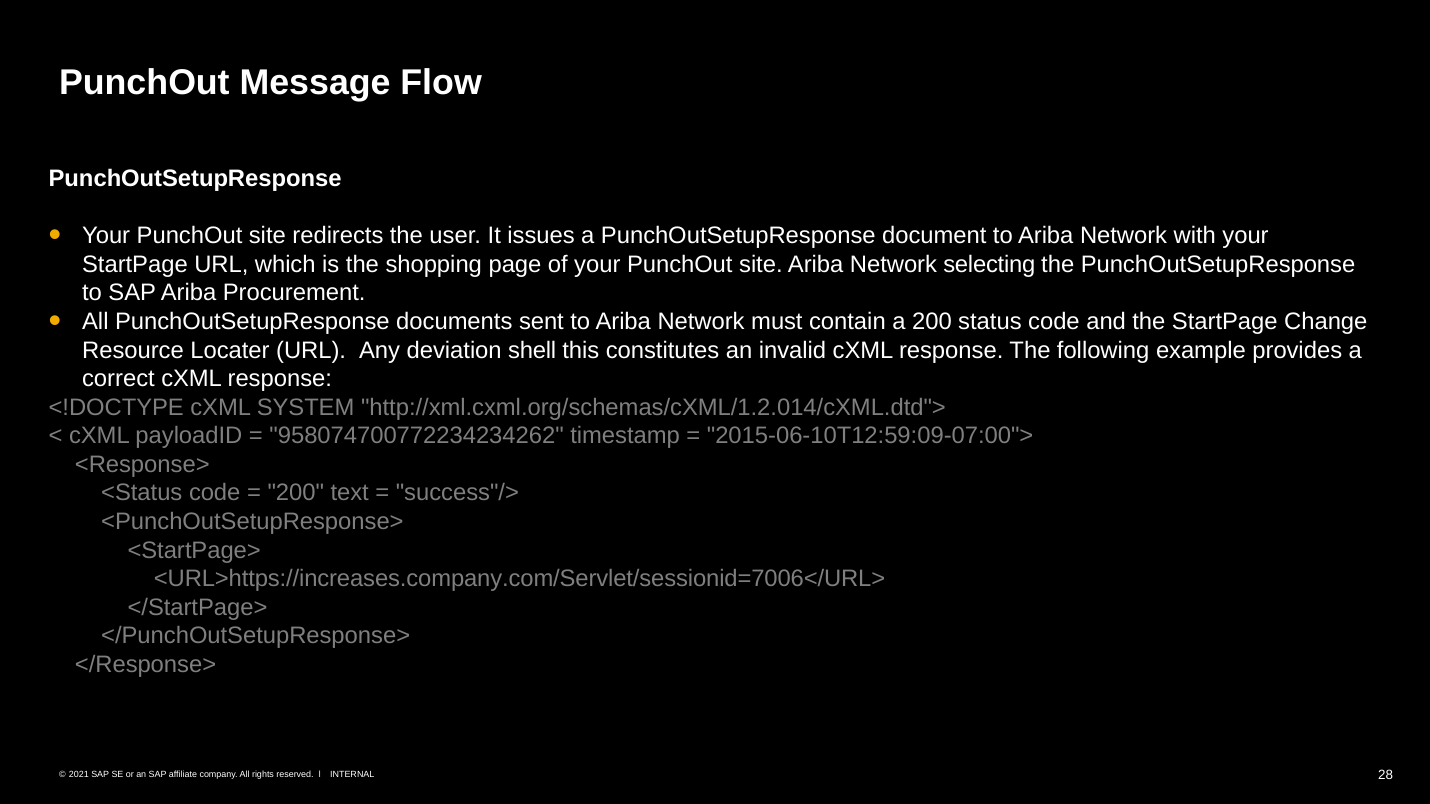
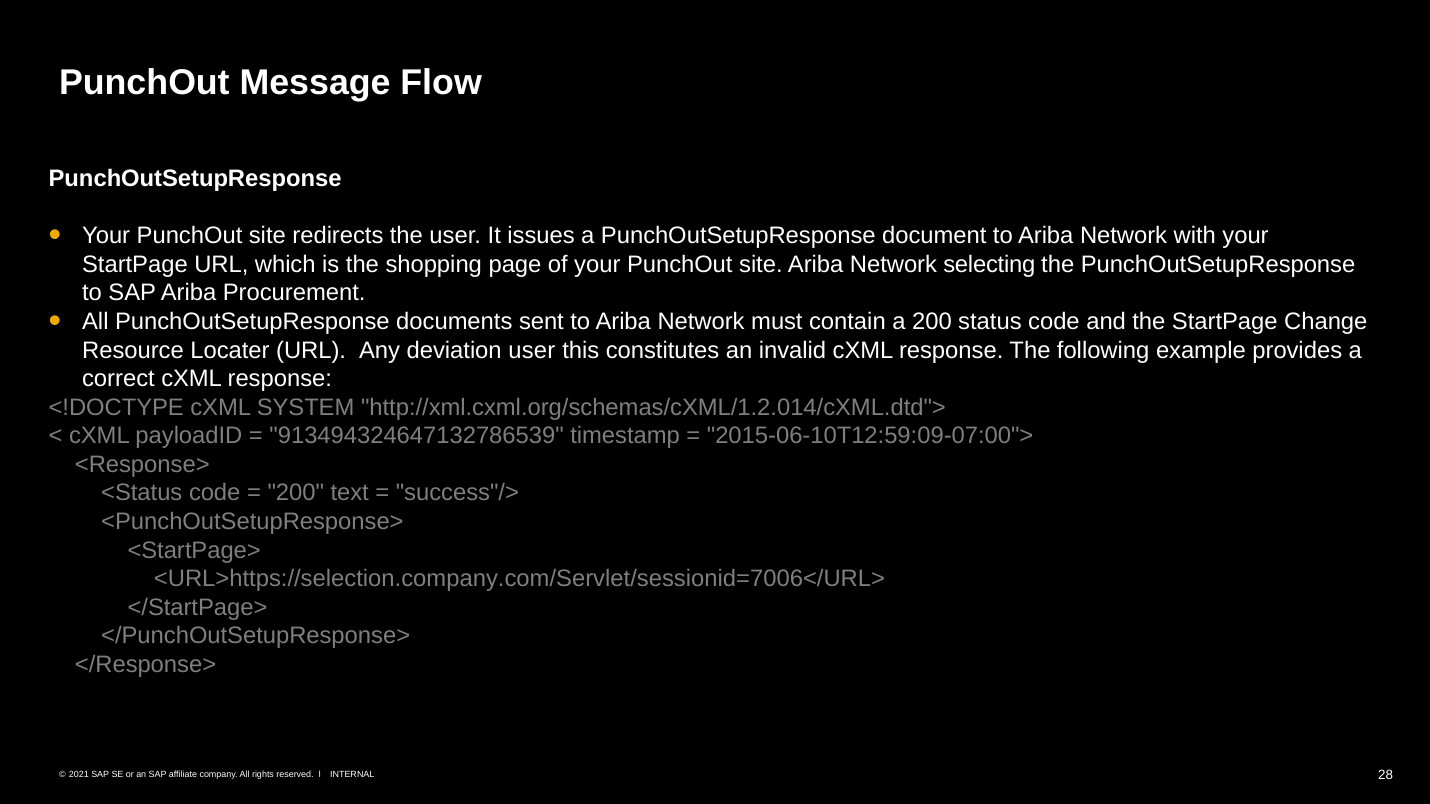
deviation shell: shell -> user
958074700772234234262: 958074700772234234262 -> 913494324647132786539
<URL>https://increases.company.com/Servlet/sessionid=7006</URL>: <URL>https://increases.company.com/Servlet/sessionid=7006</URL> -> <URL>https://selection.company.com/Servlet/sessionid=7006</URL>
